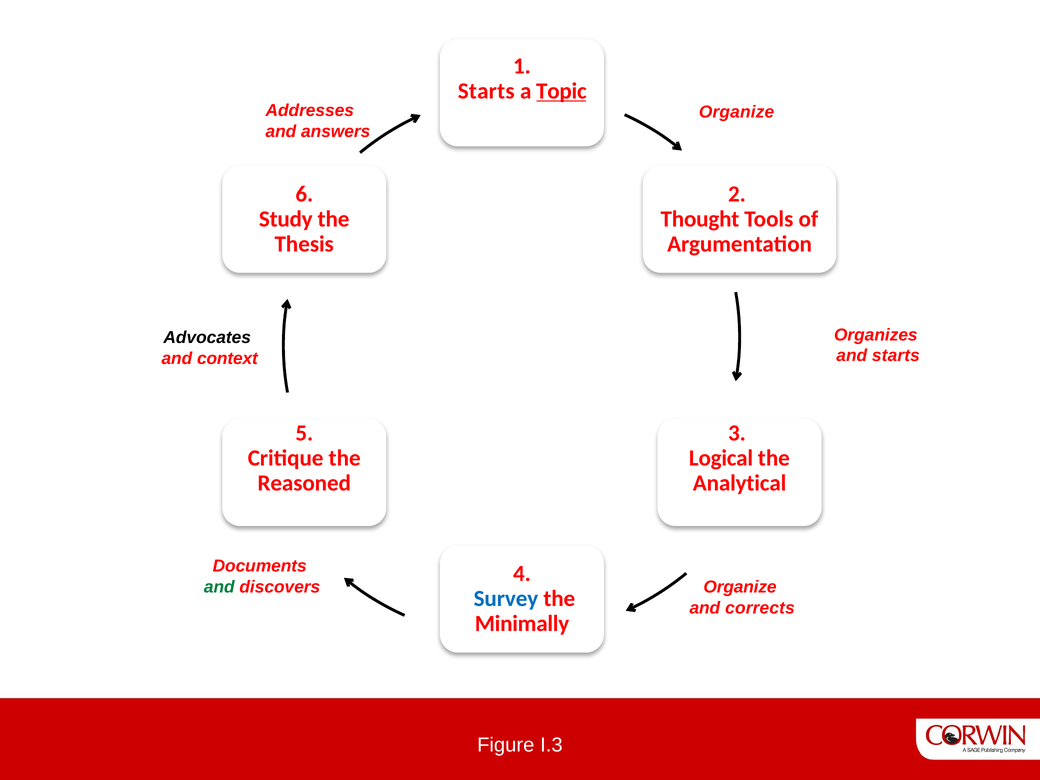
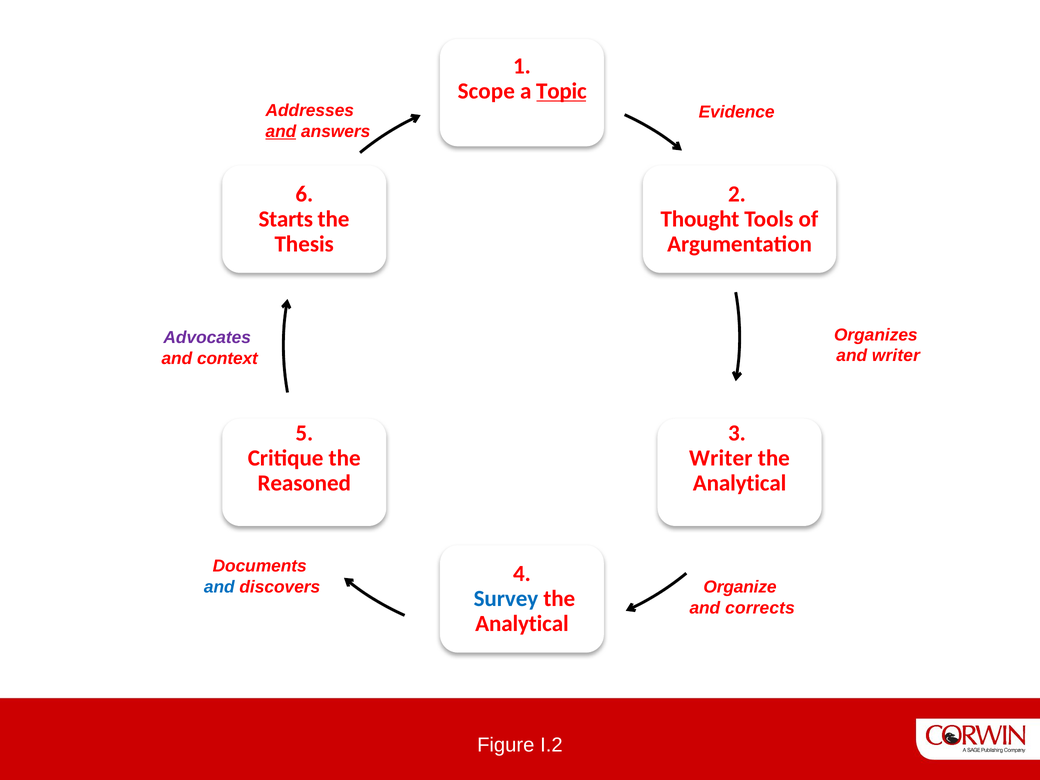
Starts at (486, 91): Starts -> Scope
Organize at (737, 112): Organize -> Evidence
and at (281, 131) underline: none -> present
Study: Study -> Starts
Advocates colour: black -> purple
and starts: starts -> writer
Logical at (721, 458): Logical -> Writer
and at (219, 587) colour: green -> blue
Minimally at (522, 624): Minimally -> Analytical
I.3: I.3 -> I.2
